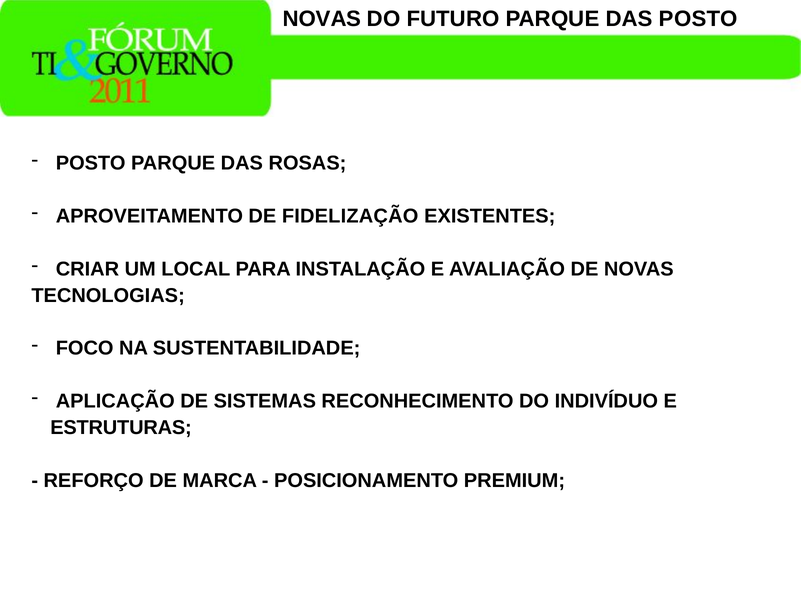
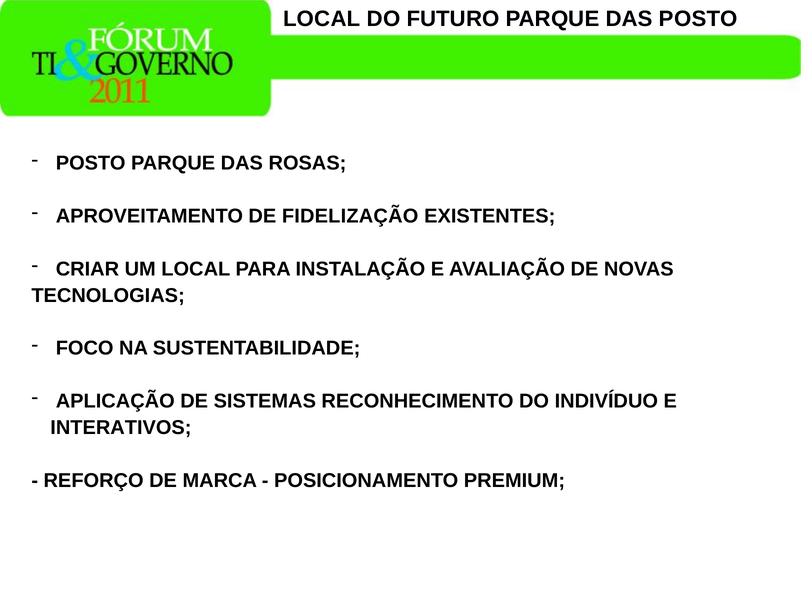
NOVAS at (322, 19): NOVAS -> LOCAL
ESTRUTURAS: ESTRUTURAS -> INTERATIVOS
